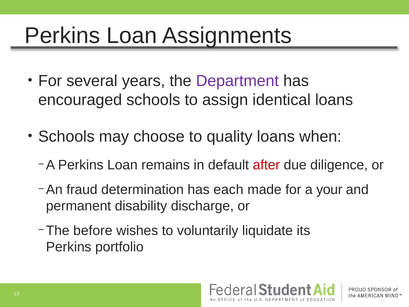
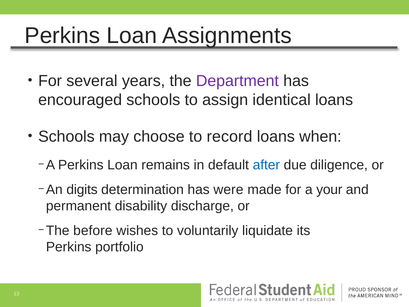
quality: quality -> record
after colour: red -> blue
fraud: fraud -> digits
each: each -> were
